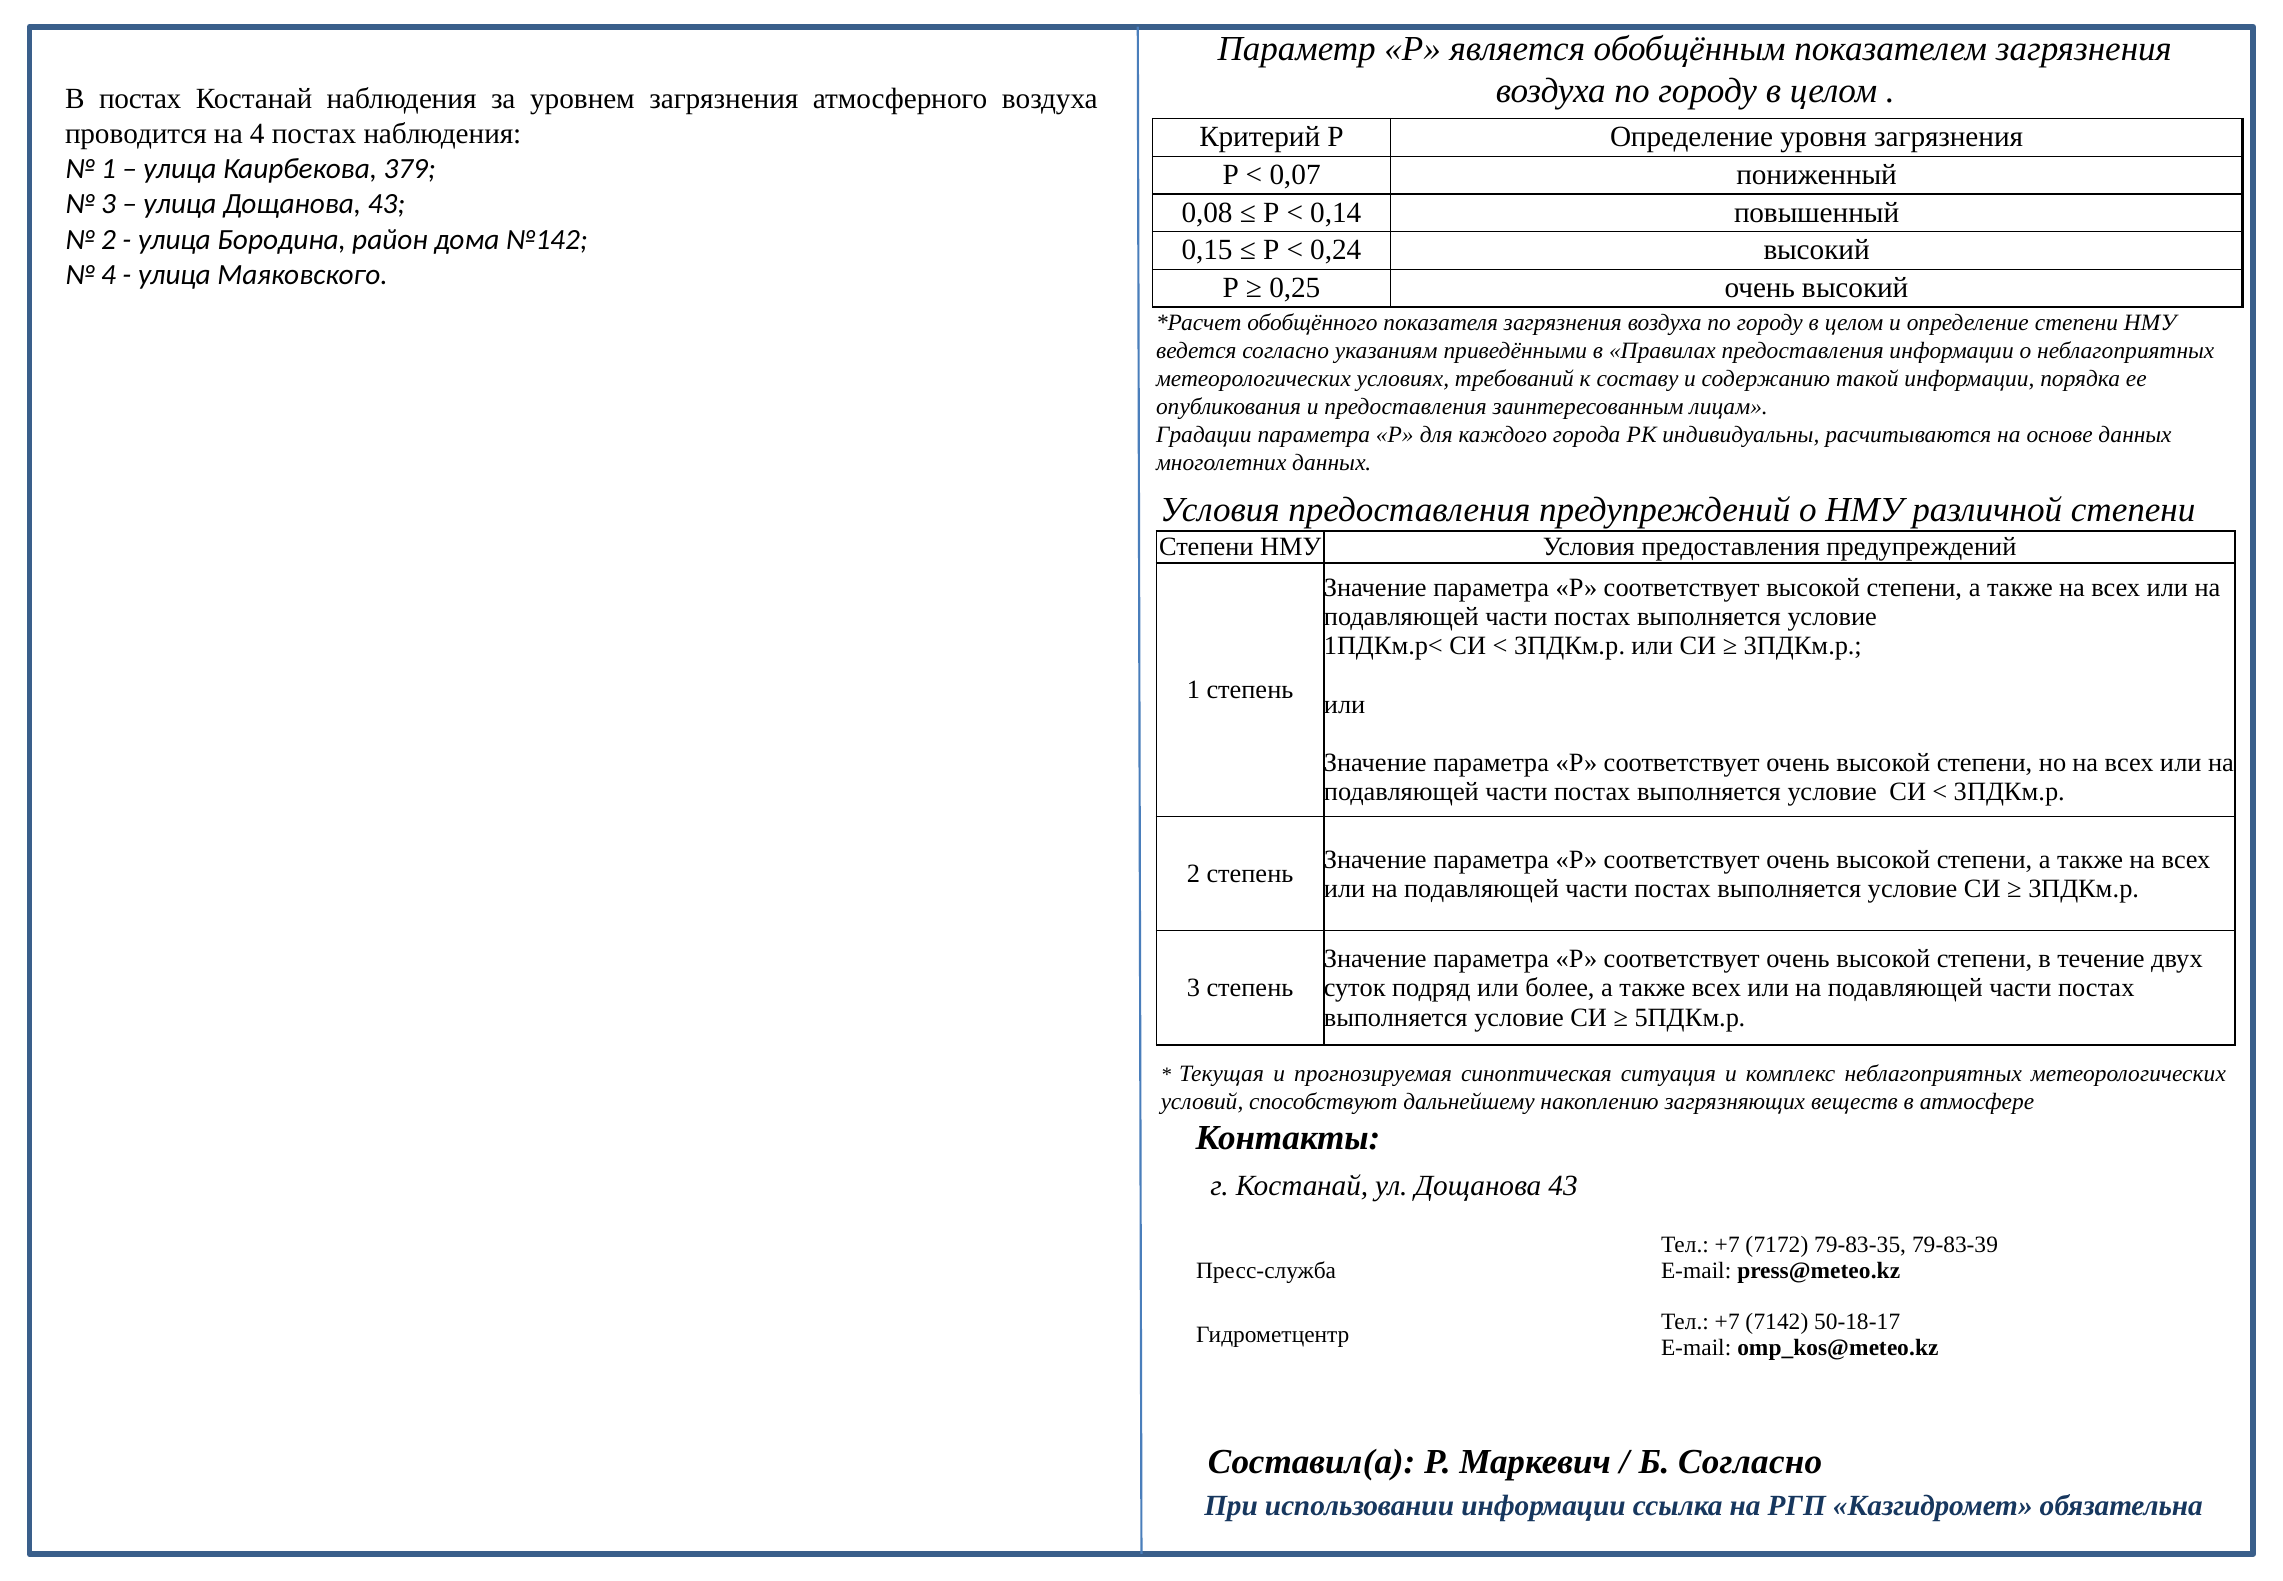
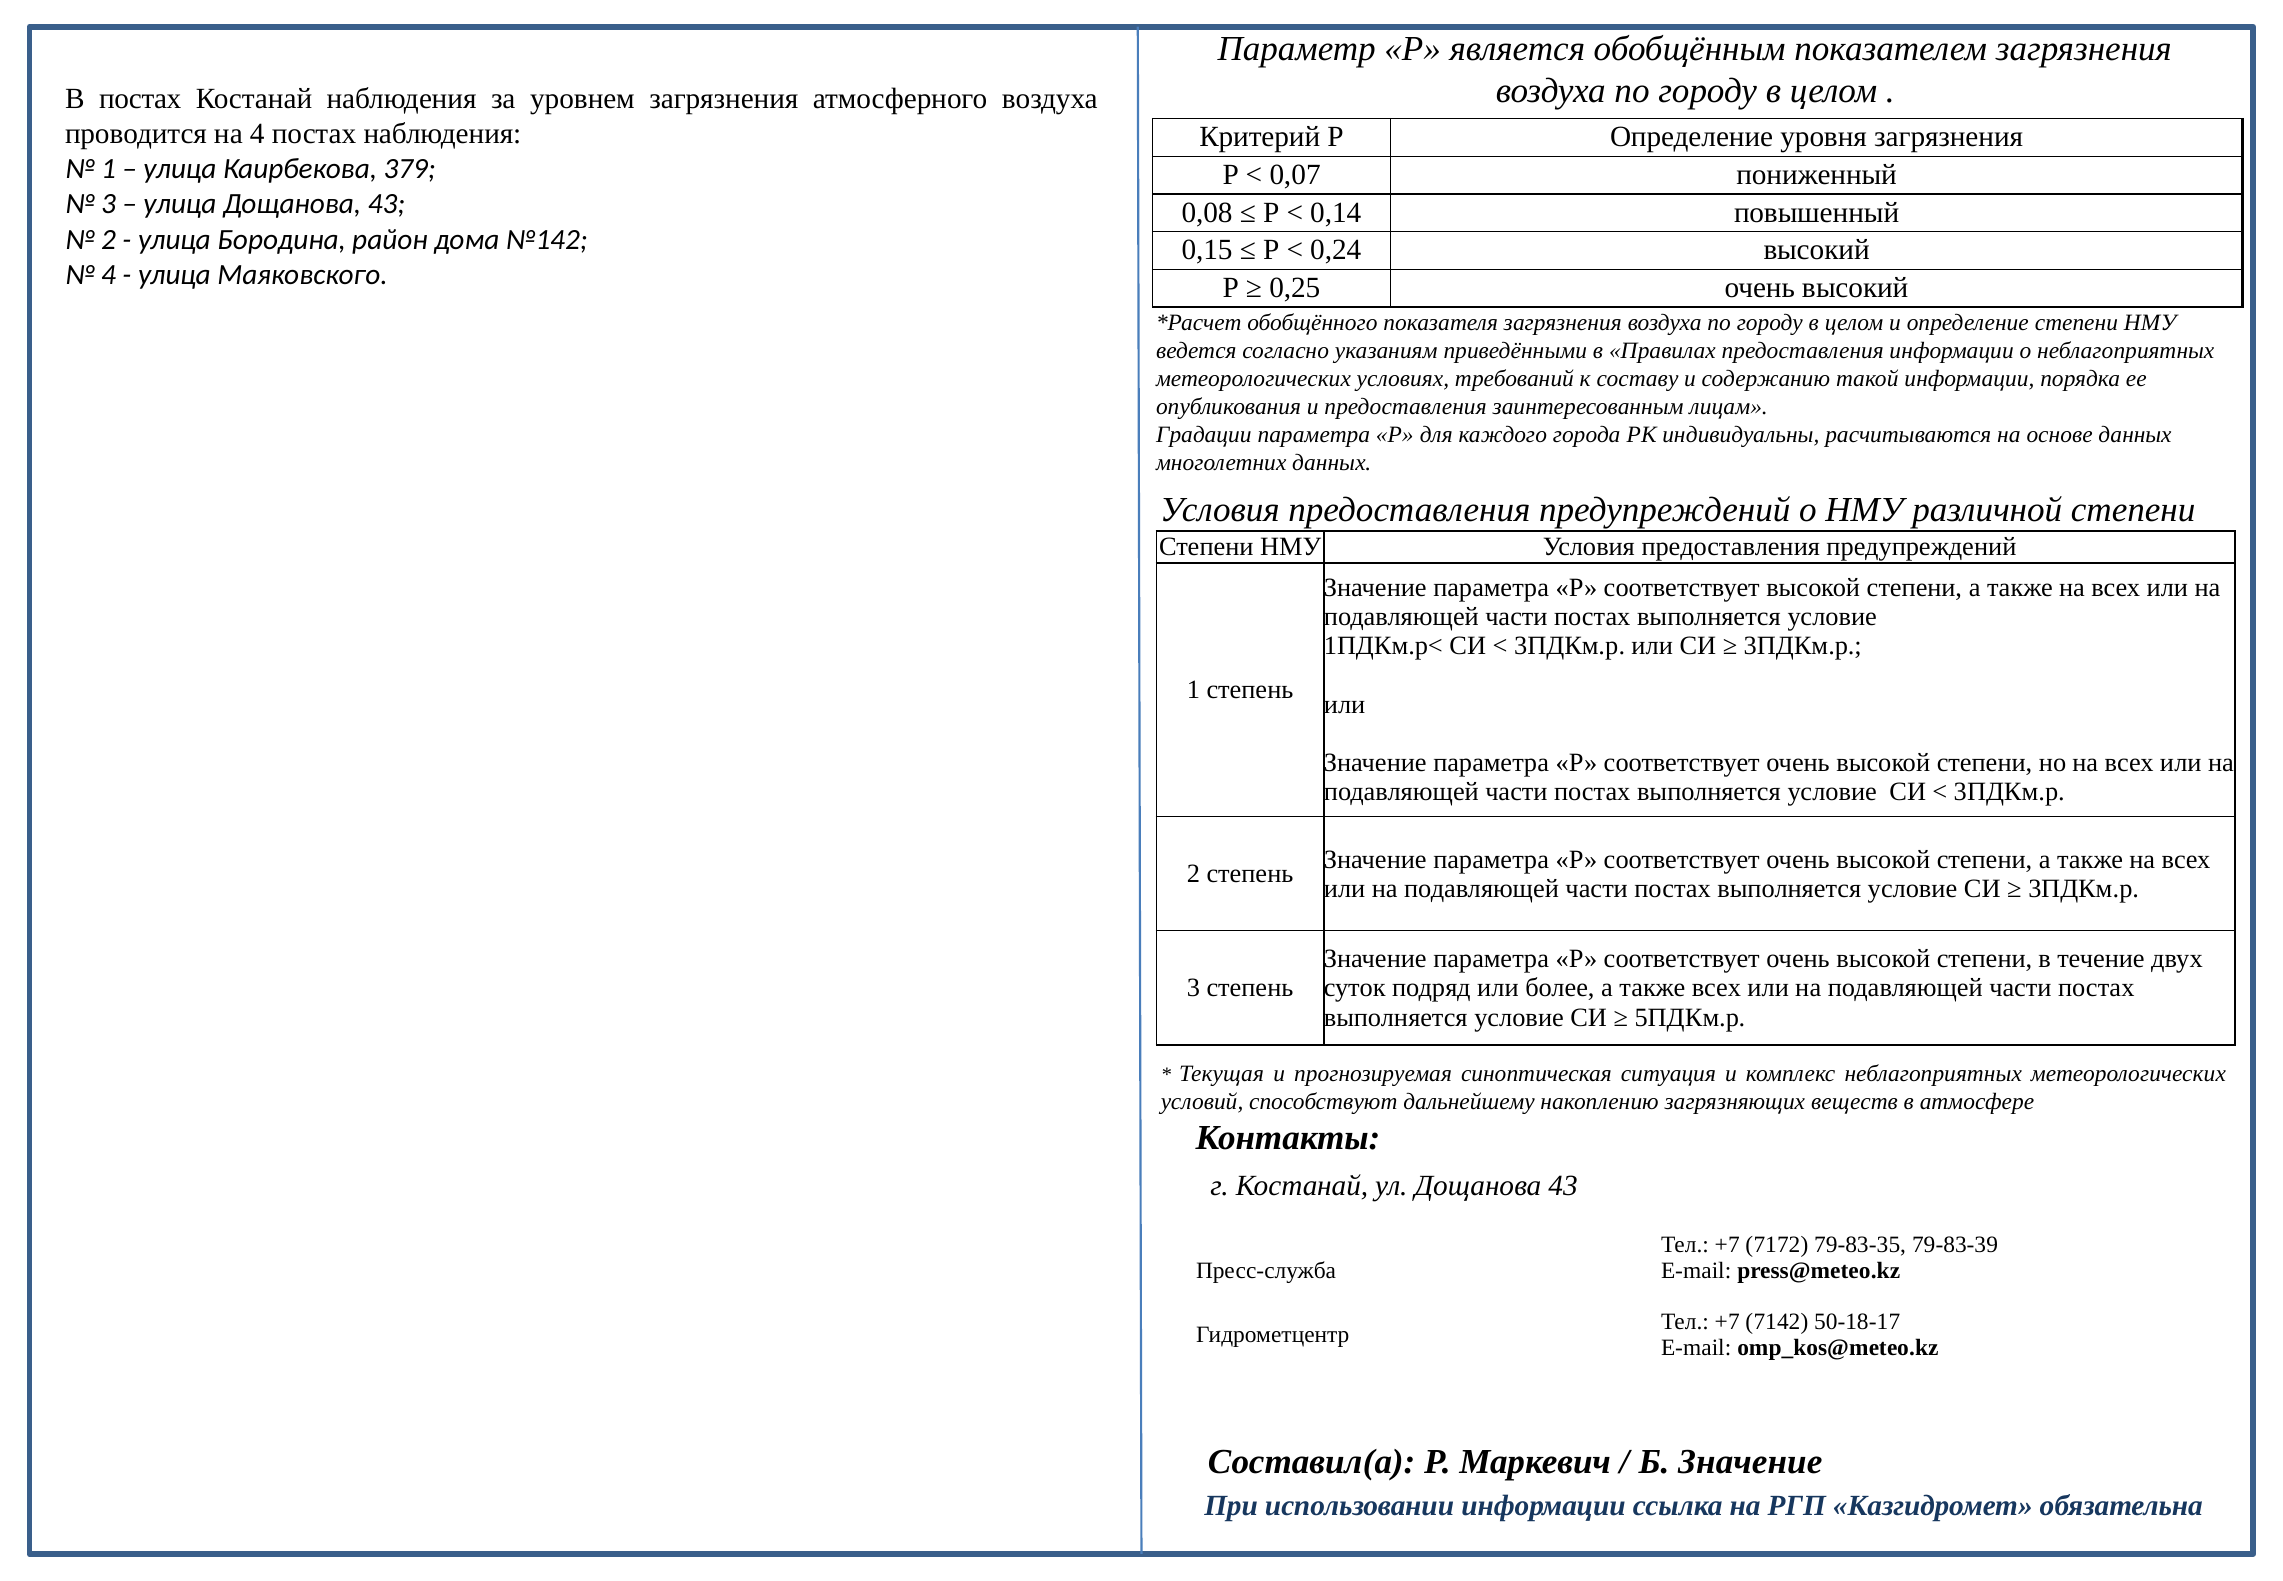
Б Согласно: Согласно -> Значение
